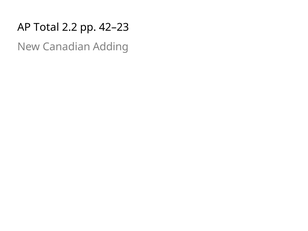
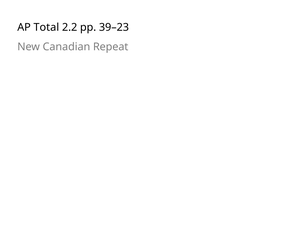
42–23: 42–23 -> 39–23
Adding: Adding -> Repeat
